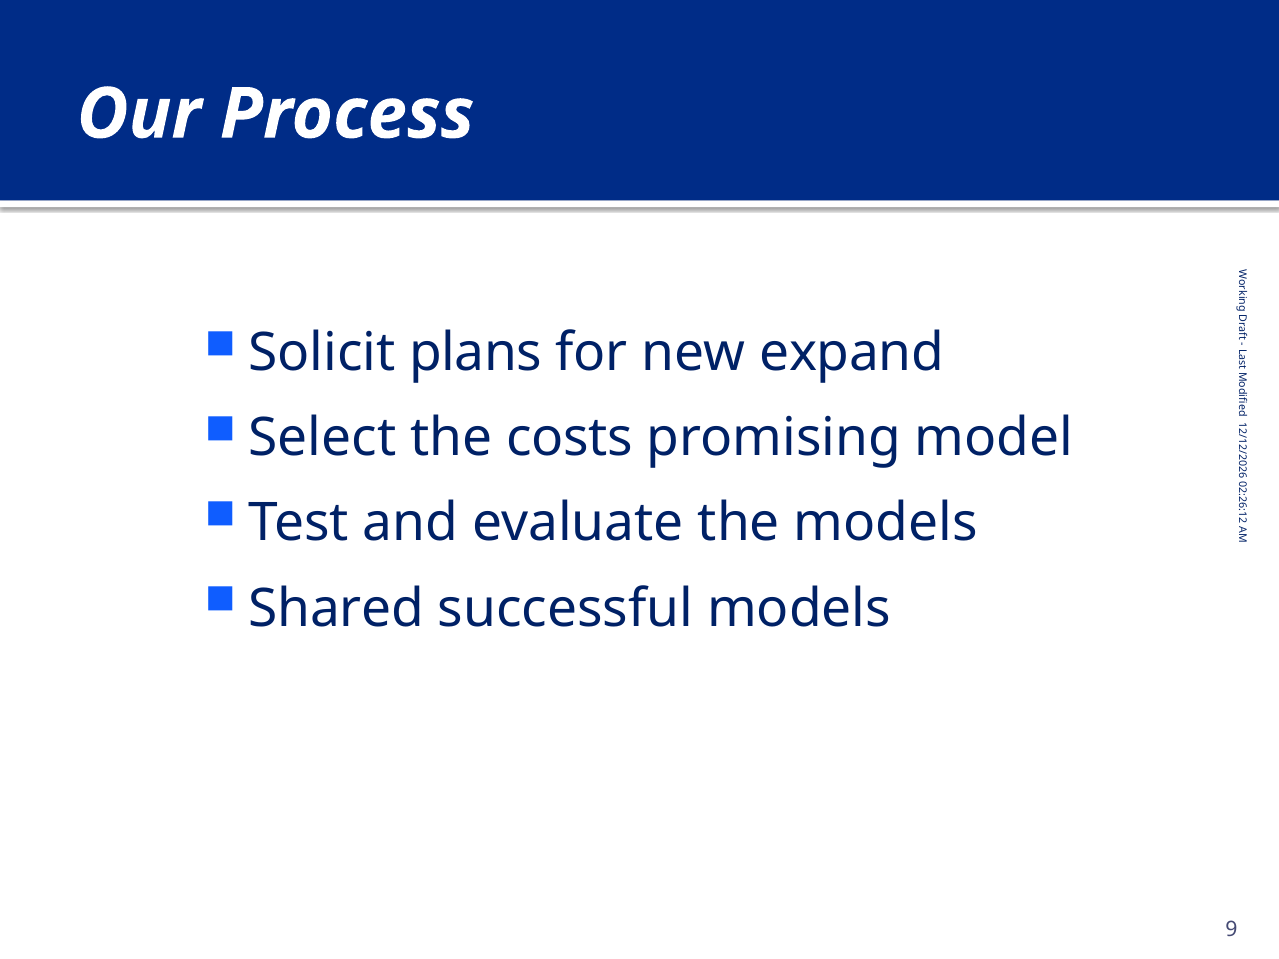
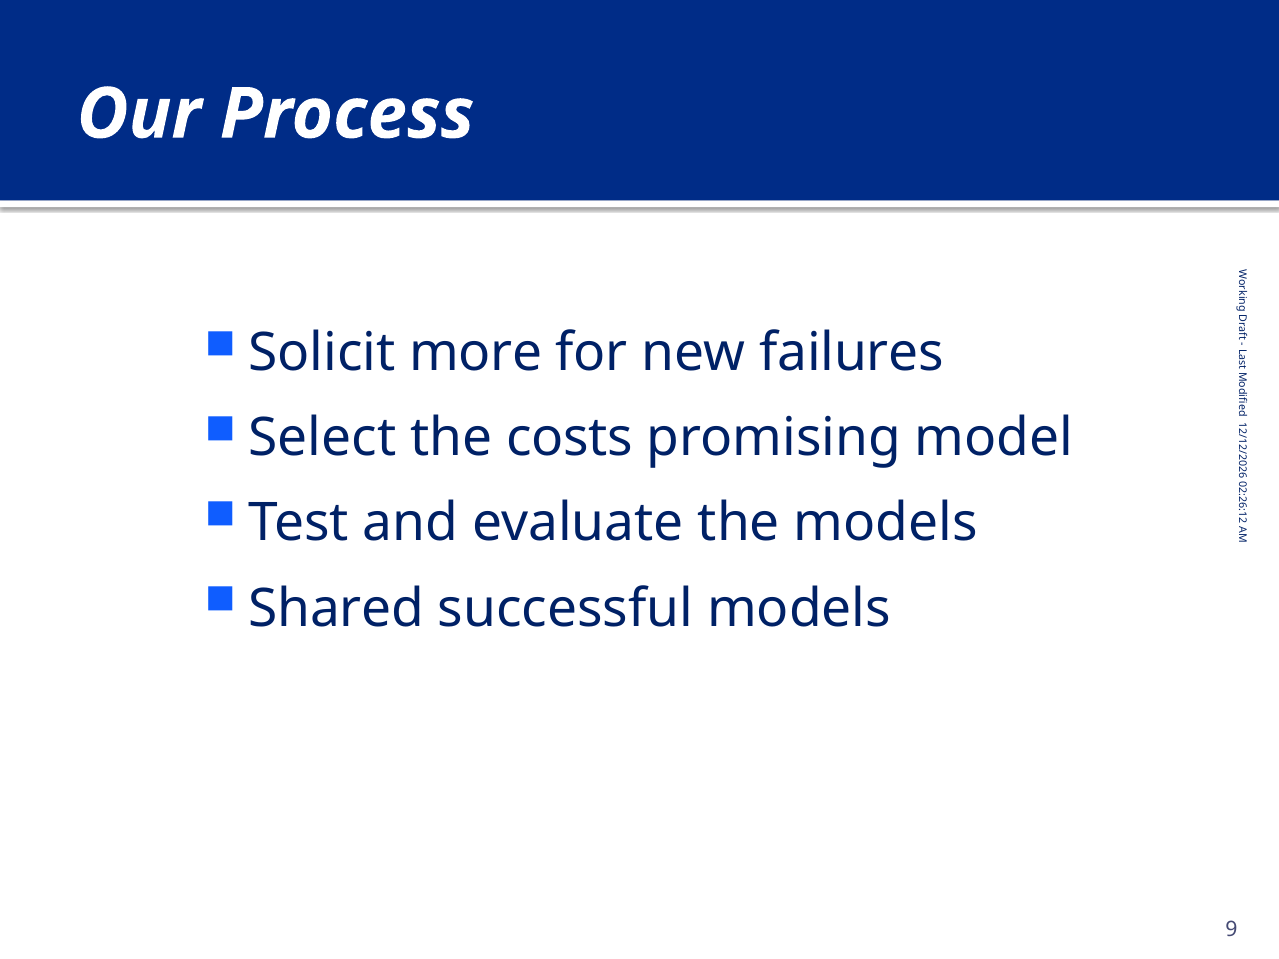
plans: plans -> more
expand: expand -> failures
